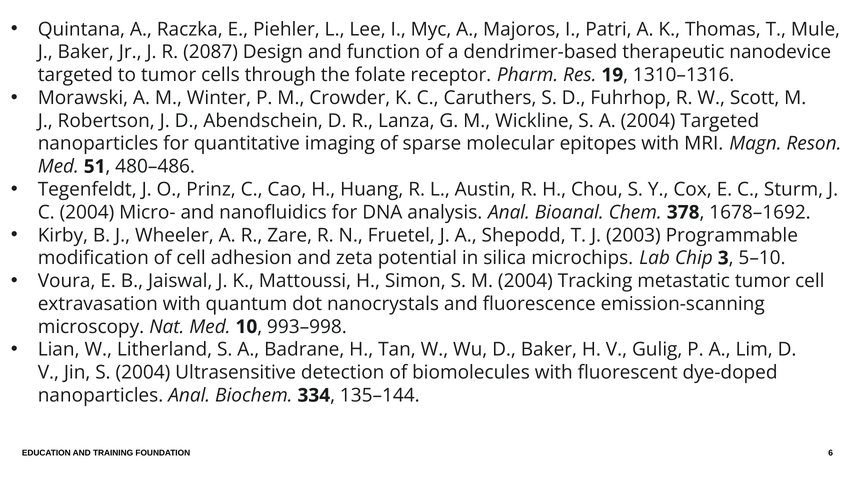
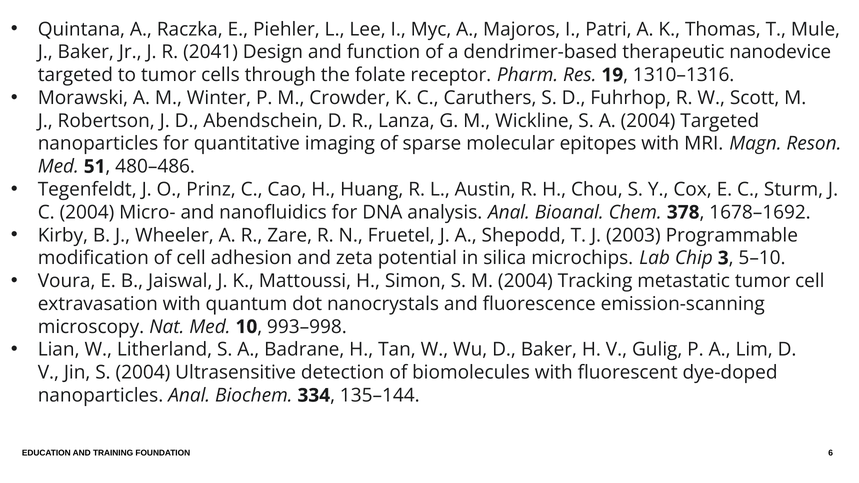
2087: 2087 -> 2041
